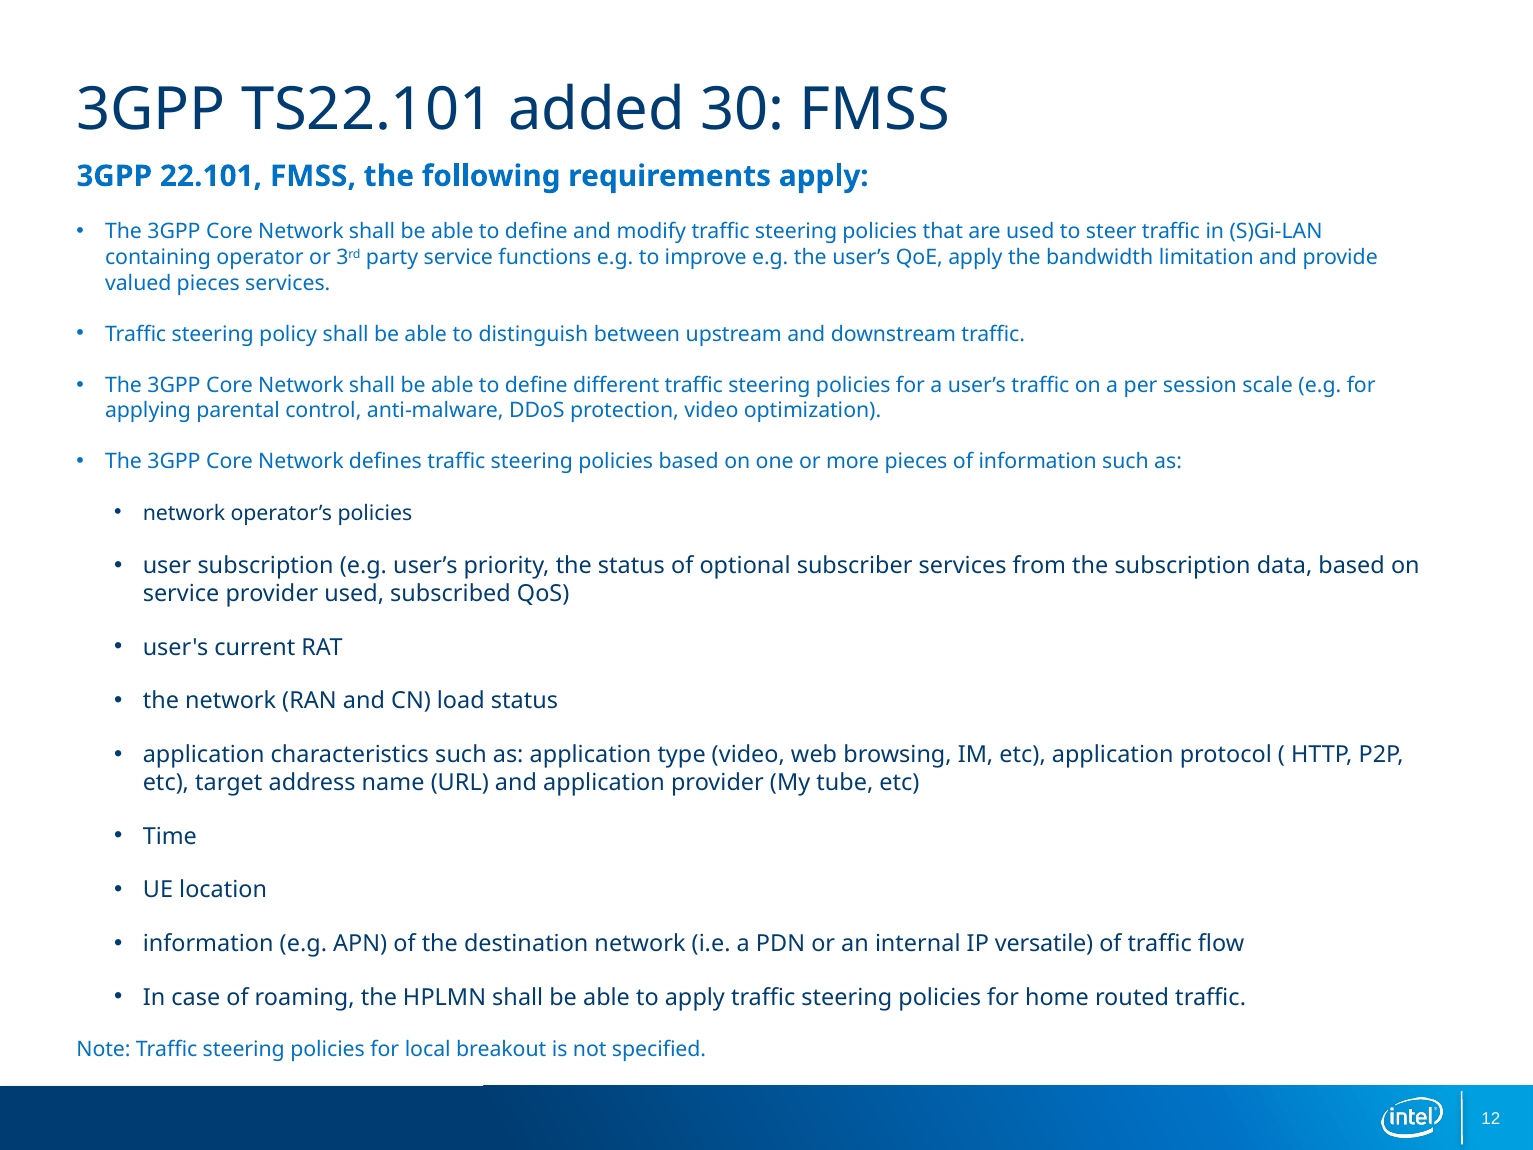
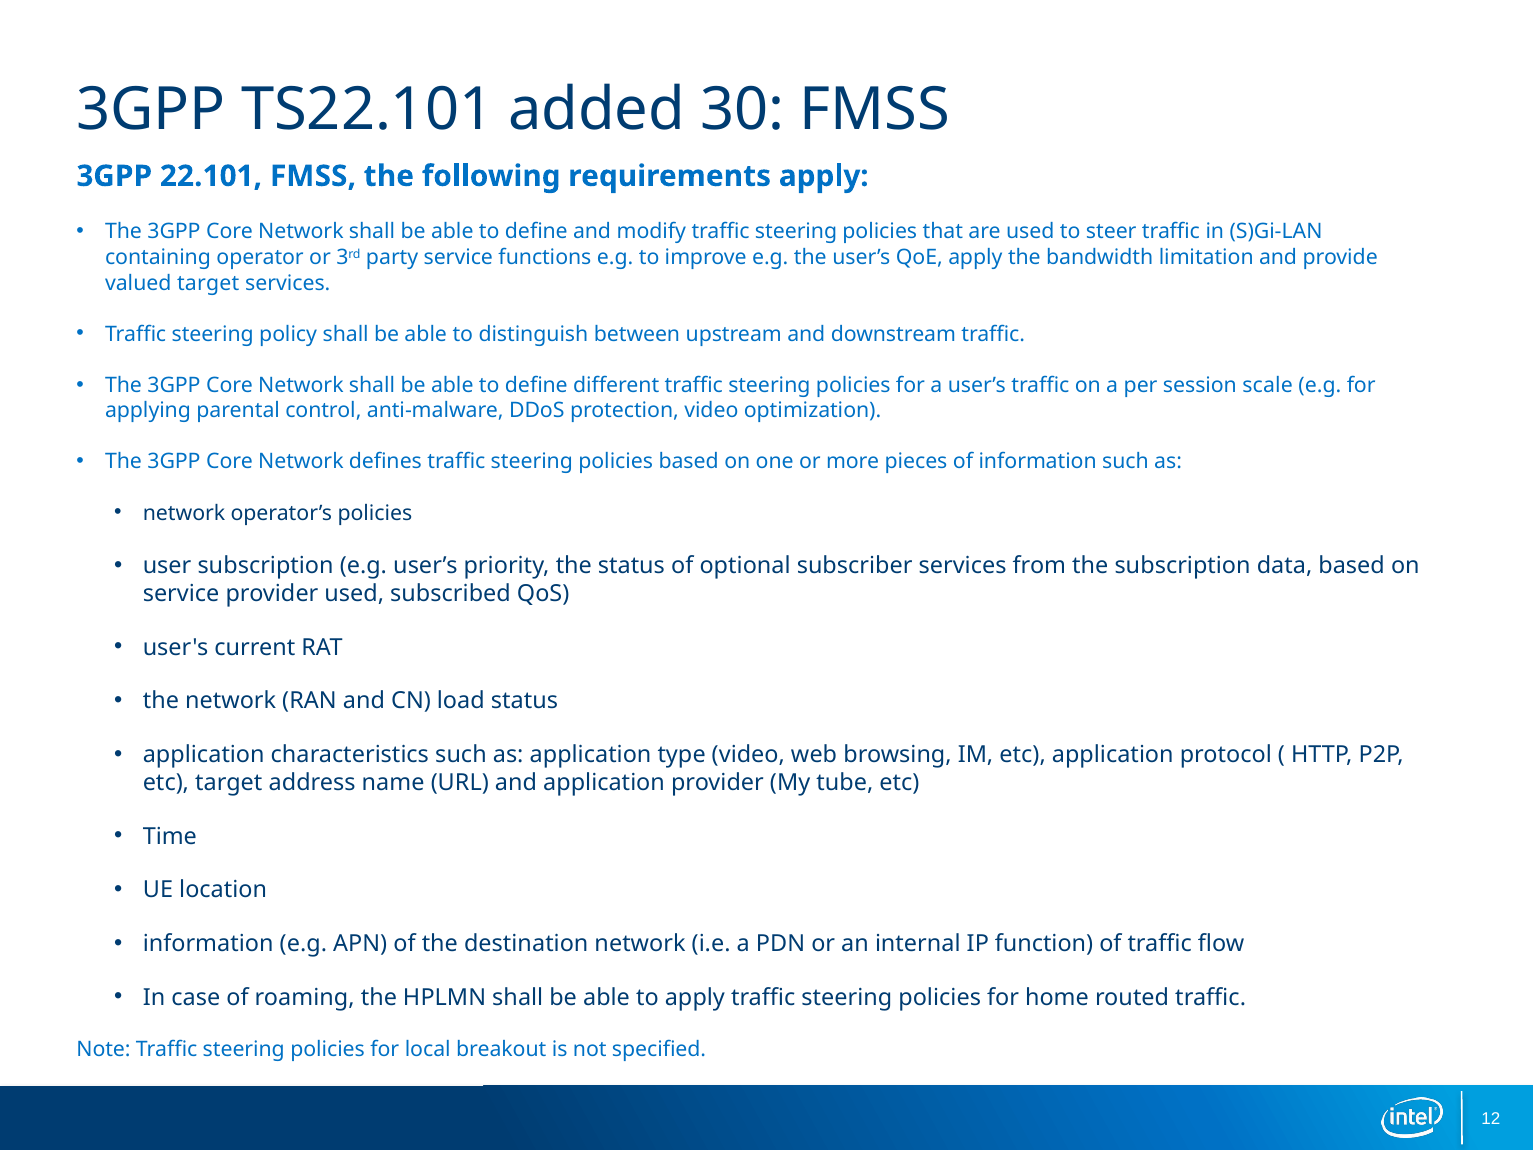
valued pieces: pieces -> target
versatile: versatile -> function
